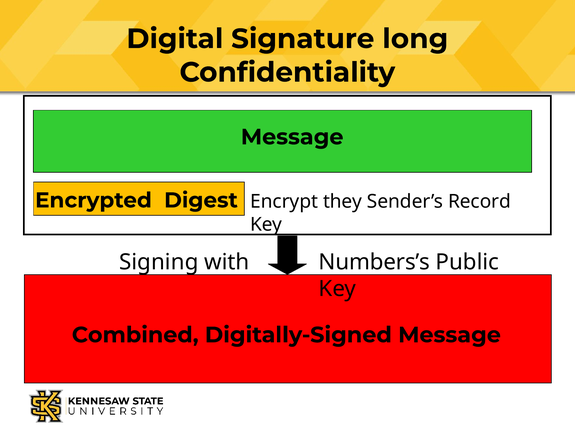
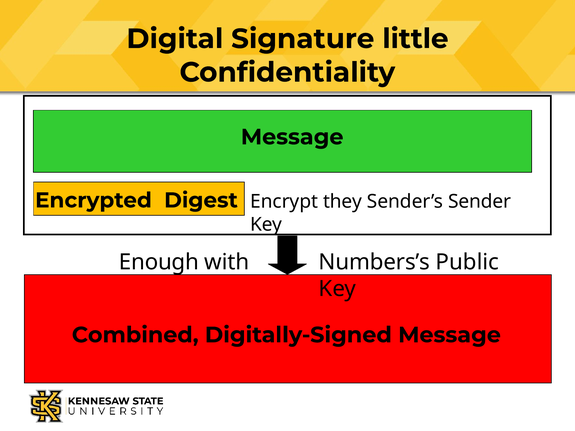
long: long -> little
Record: Record -> Sender
Signing: Signing -> Enough
